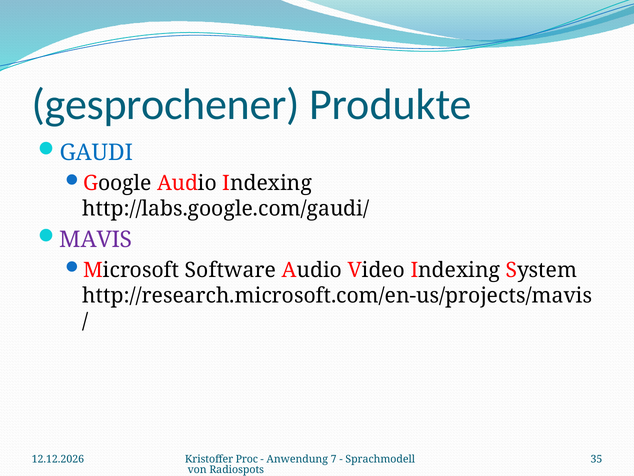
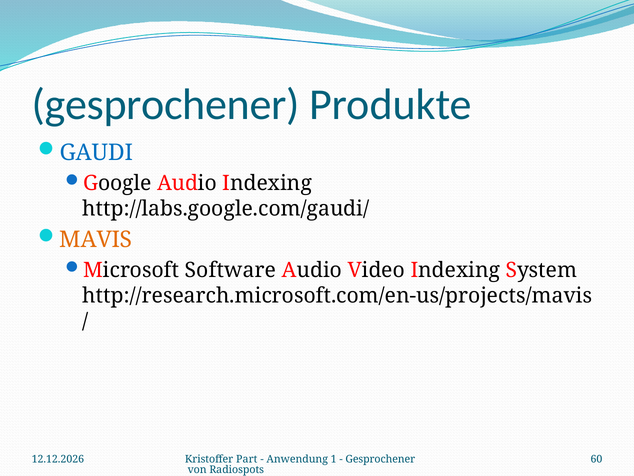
MAVIS colour: purple -> orange
Proc: Proc -> Part
7: 7 -> 1
Sprachmodell at (380, 459): Sprachmodell -> Gesprochener
35: 35 -> 60
